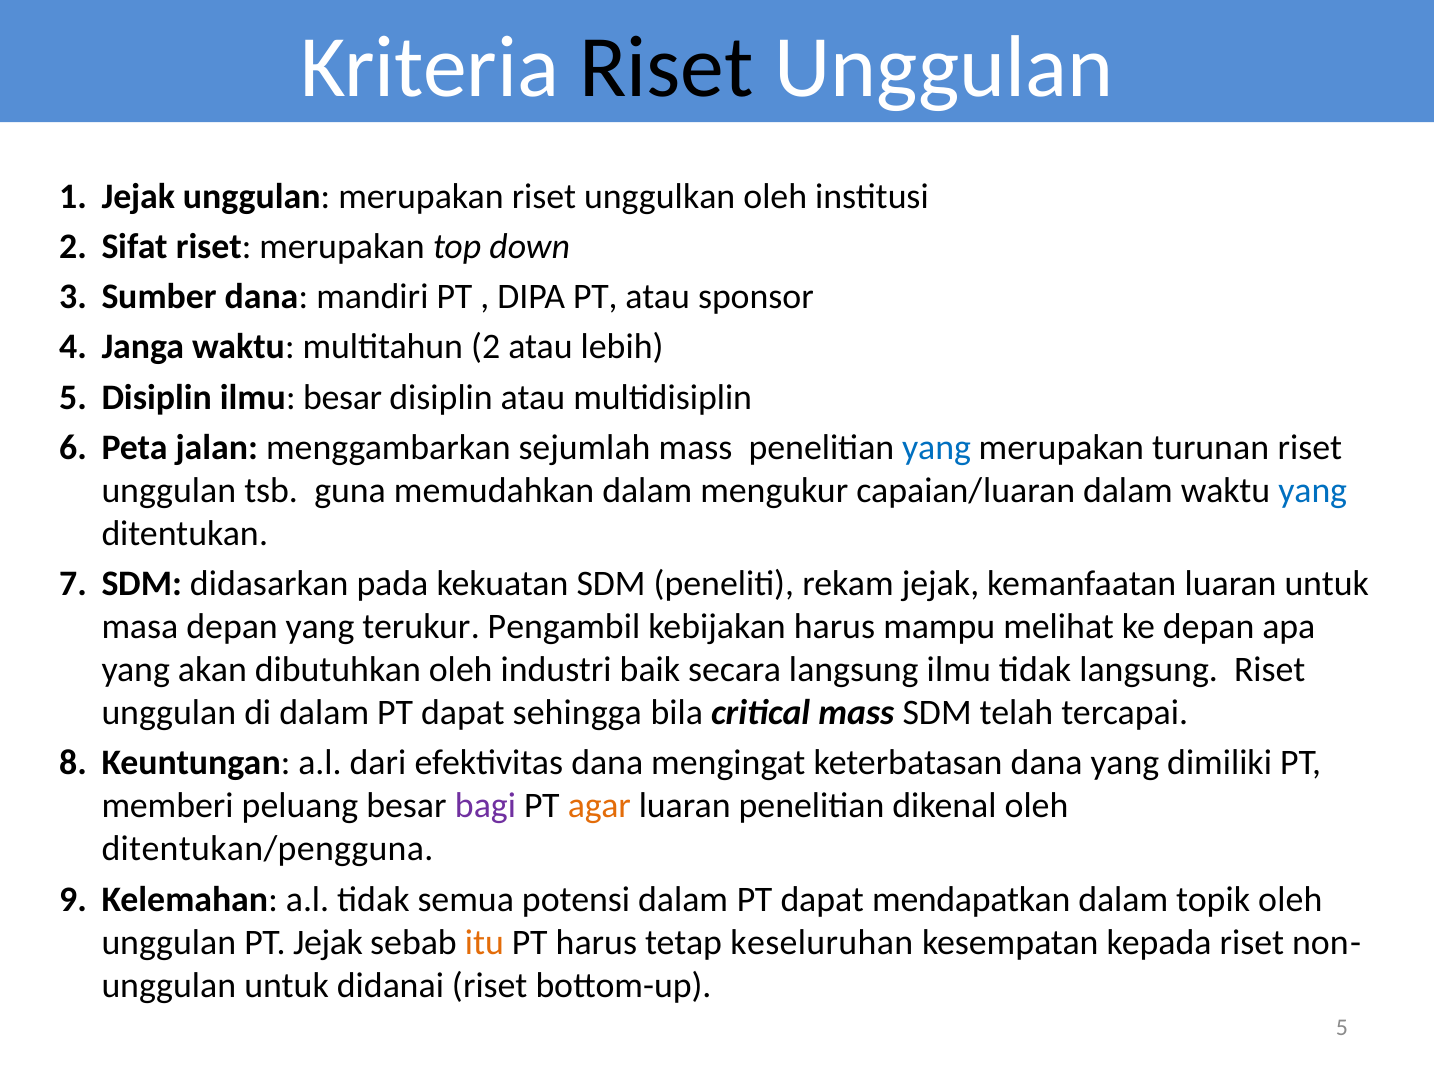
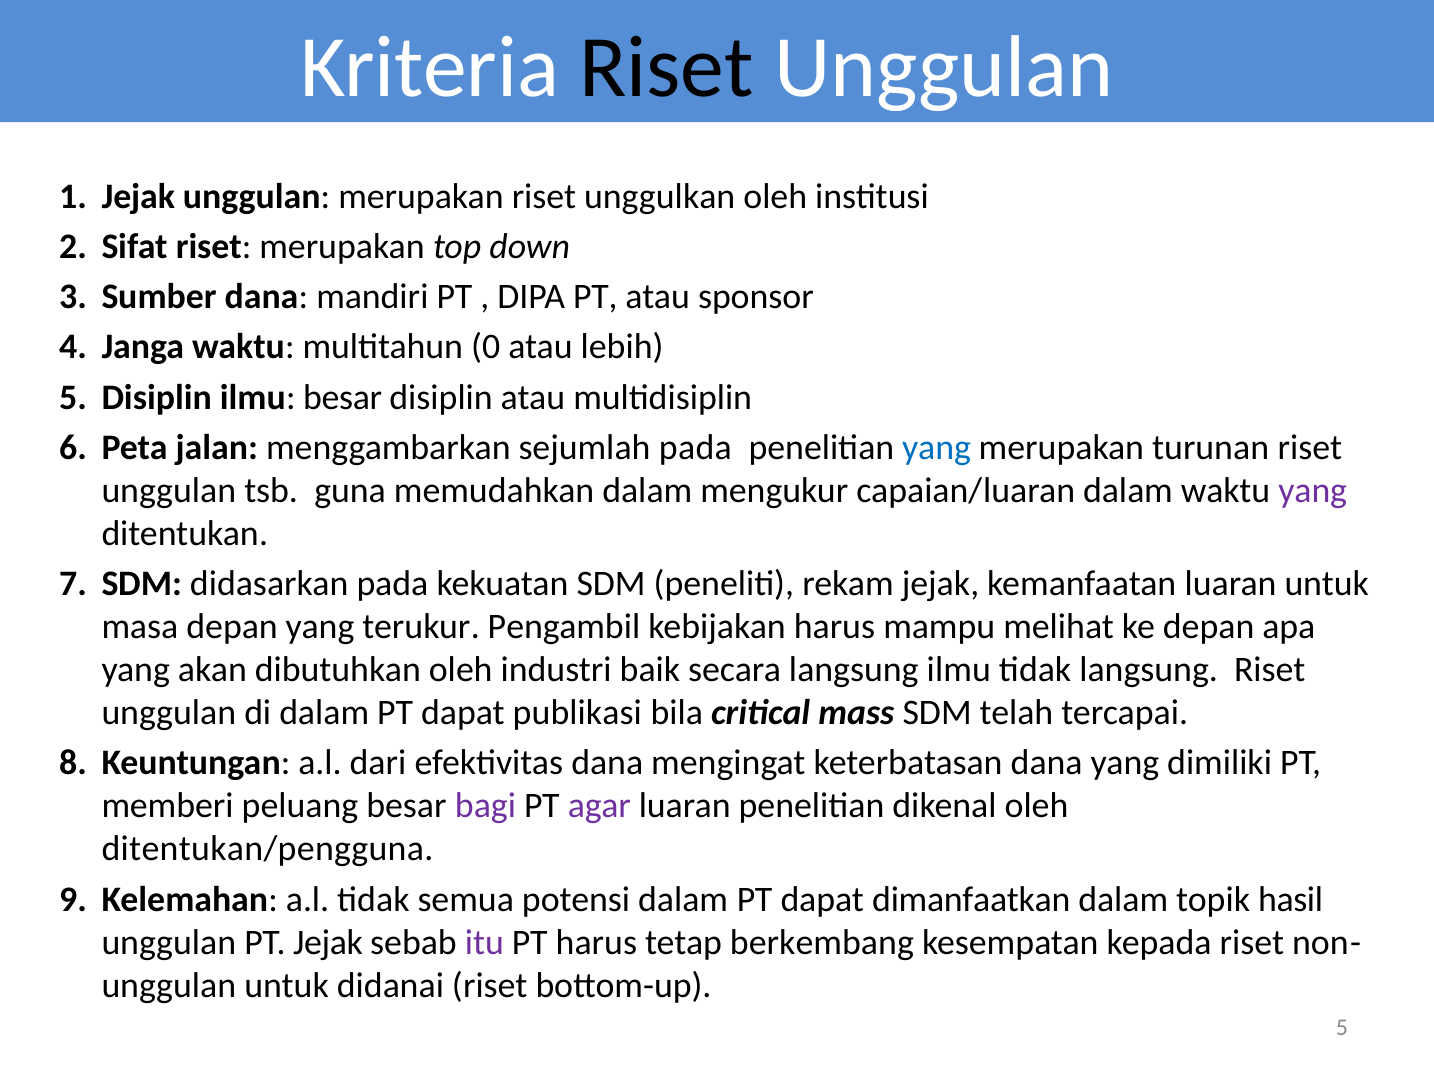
multitahun 2: 2 -> 0
sejumlah mass: mass -> pada
yang at (1313, 490) colour: blue -> purple
sehingga: sehingga -> publikasi
agar colour: orange -> purple
mendapatkan: mendapatkan -> dimanfaatkan
topik oleh: oleh -> hasil
itu colour: orange -> purple
keseluruhan: keseluruhan -> berkembang
